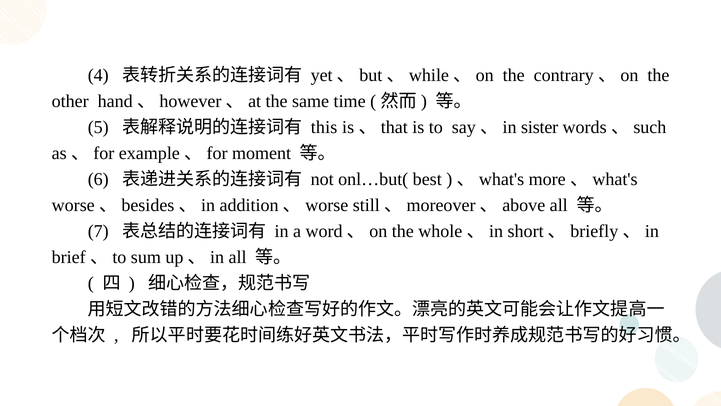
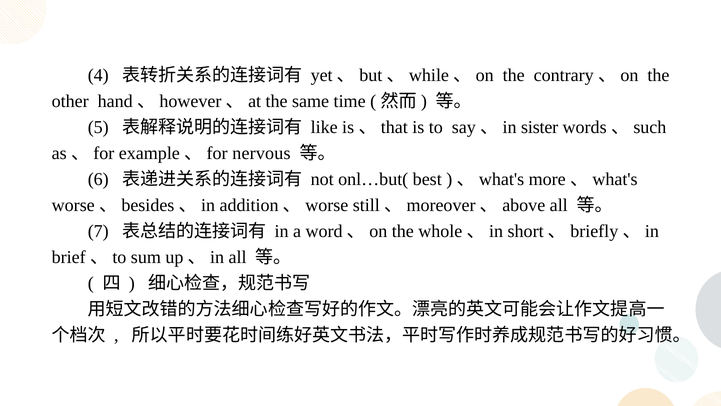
this: this -> like
moment: moment -> nervous
